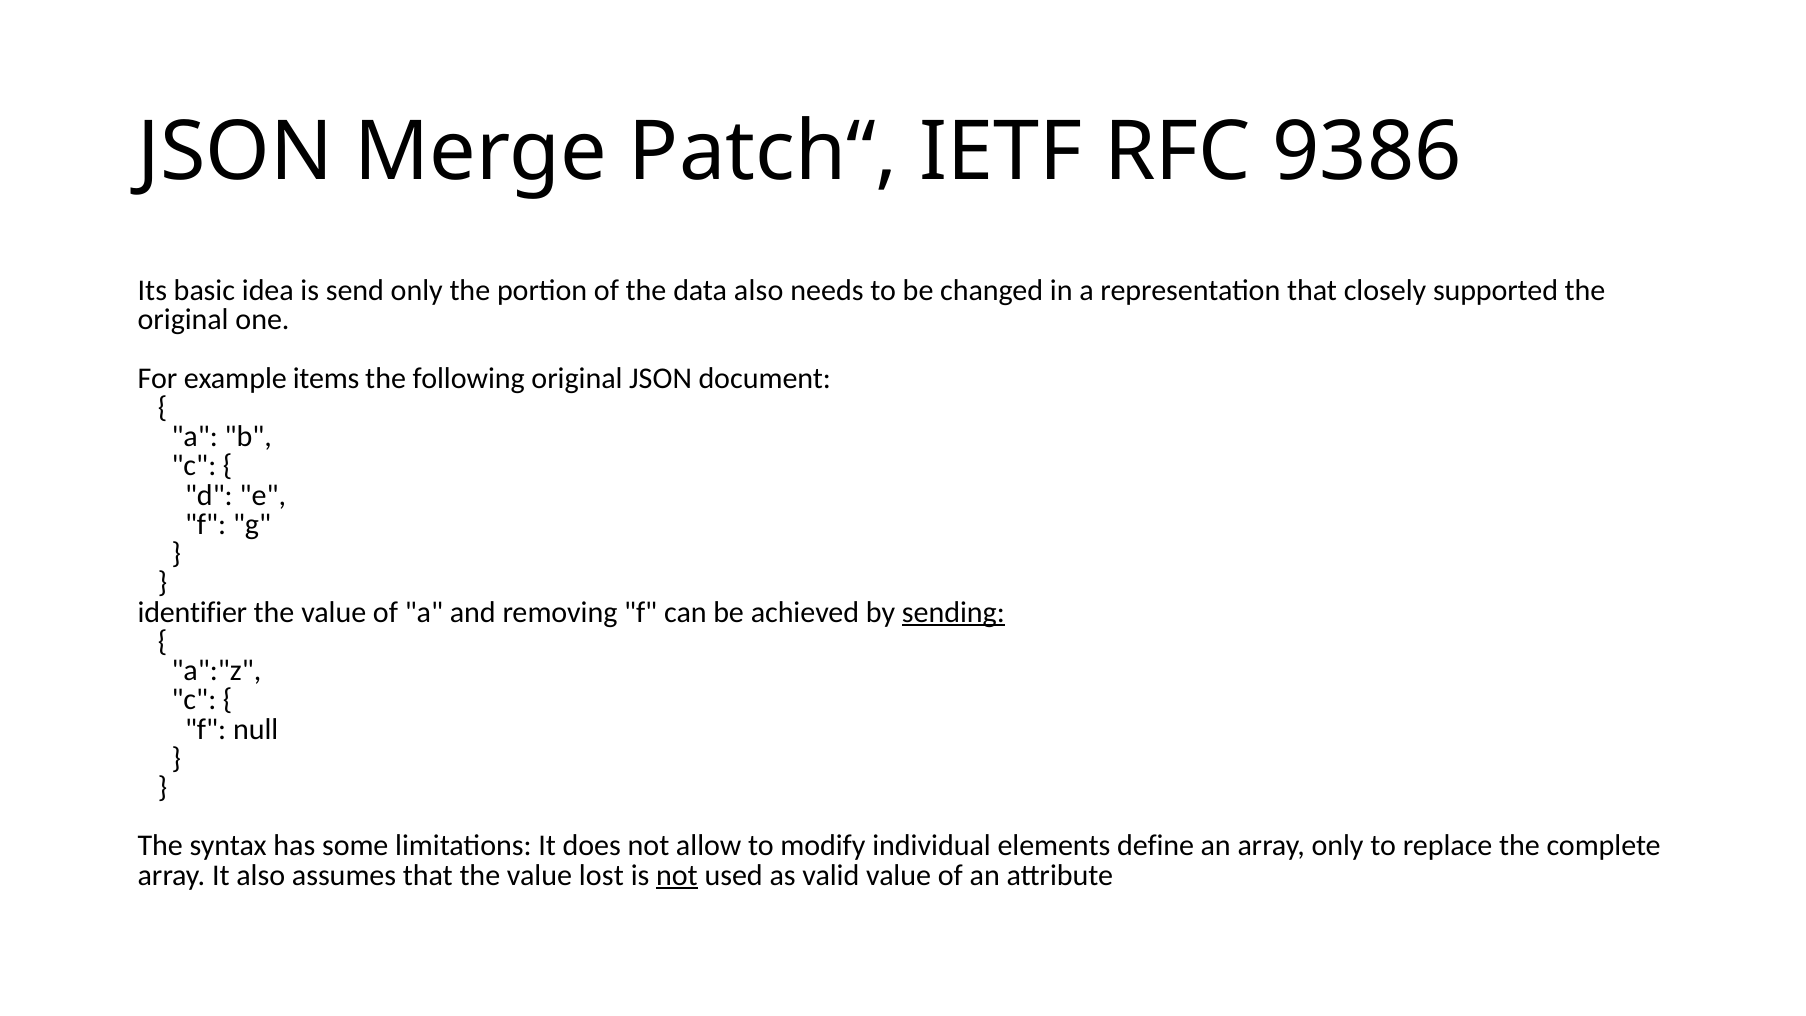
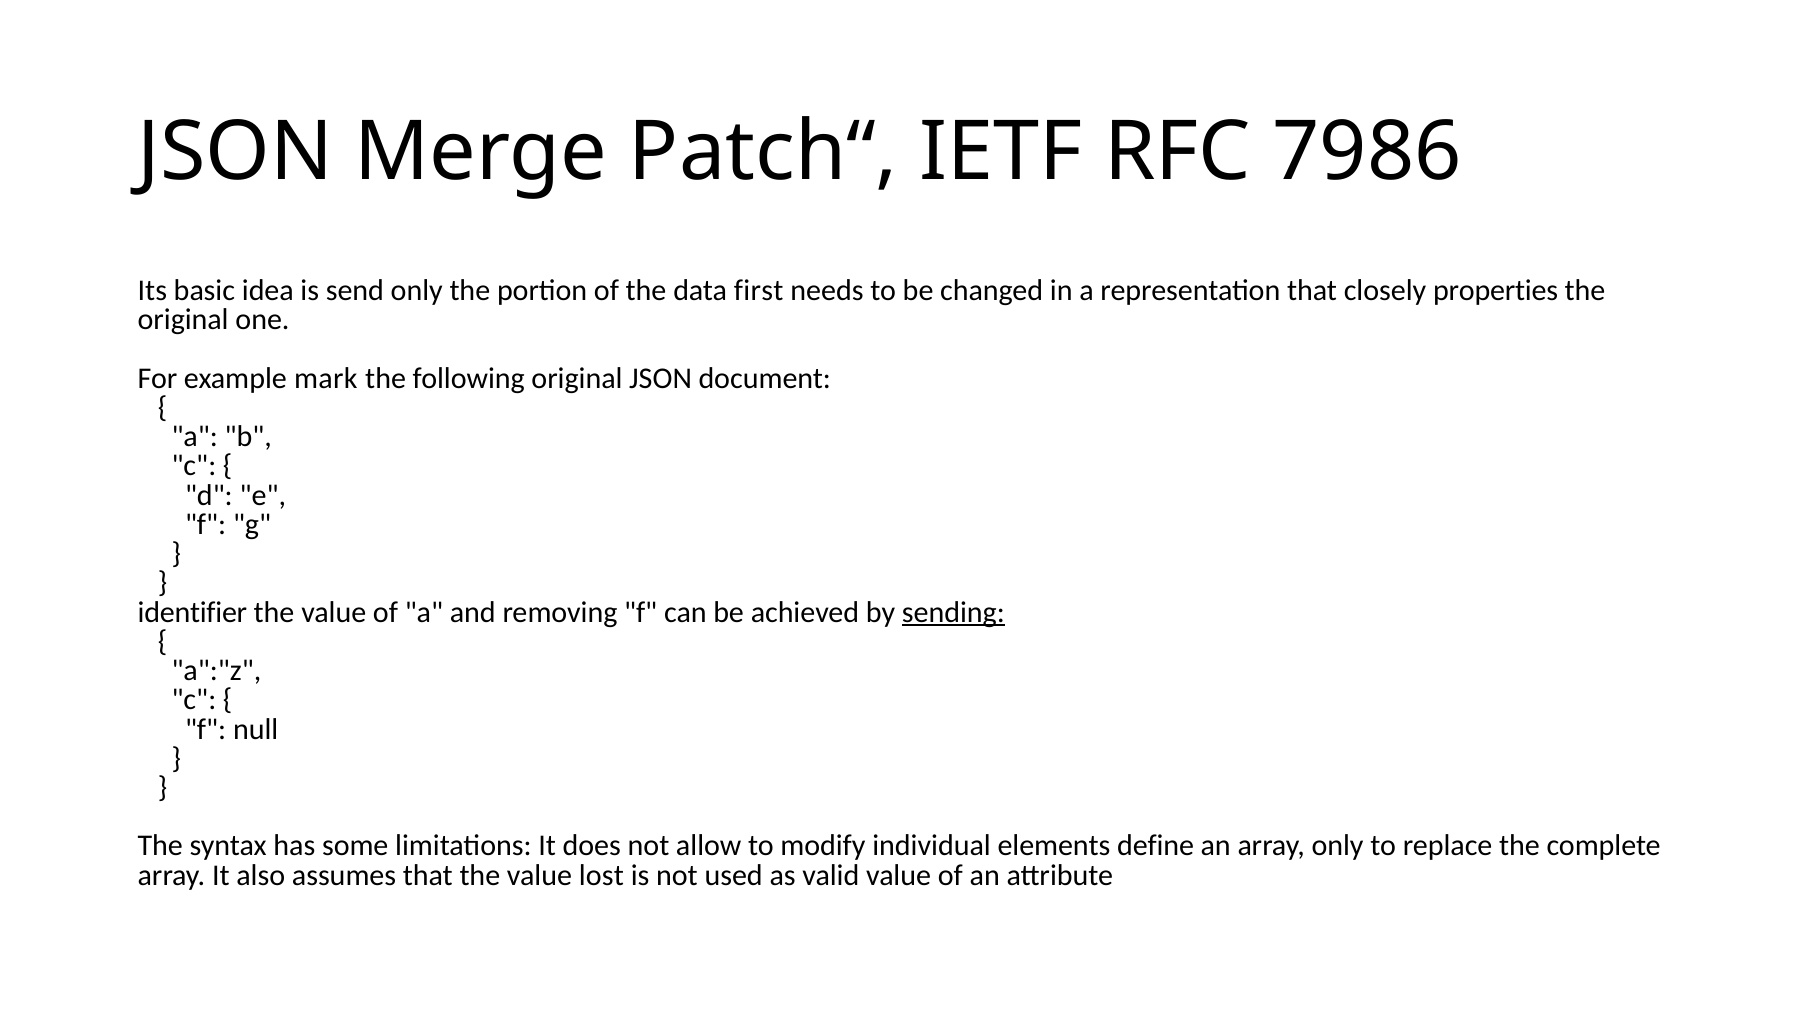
9386: 9386 -> 7986
data also: also -> first
supported: supported -> properties
items: items -> mark
not at (677, 875) underline: present -> none
